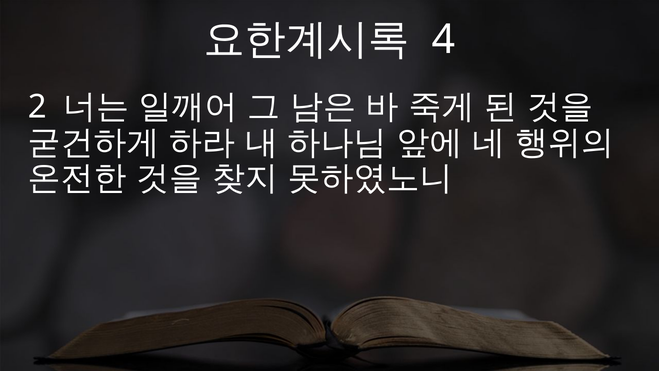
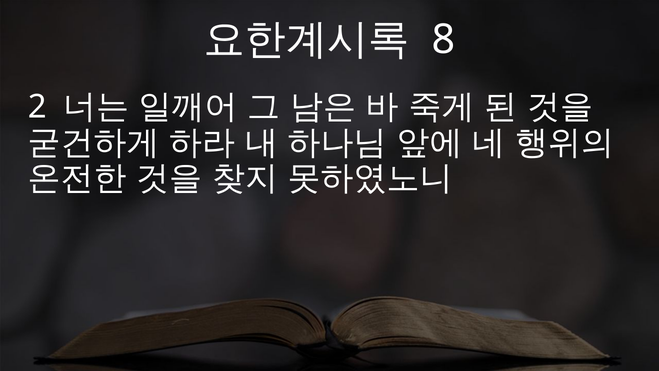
4: 4 -> 8
